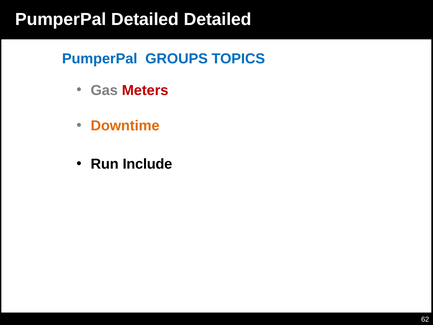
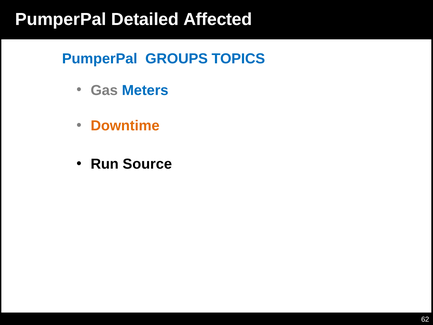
Detailed Detailed: Detailed -> Affected
Meters colour: red -> blue
Include: Include -> Source
